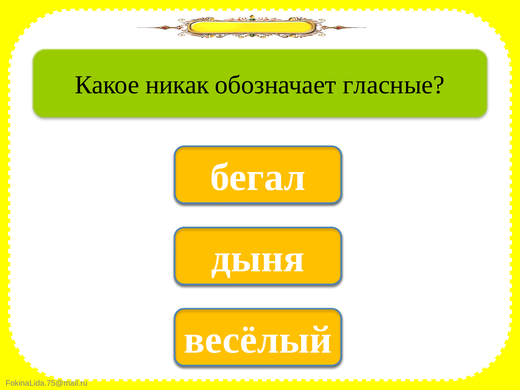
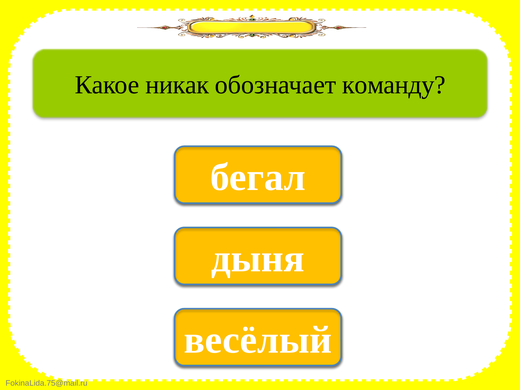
гласные: гласные -> команду
